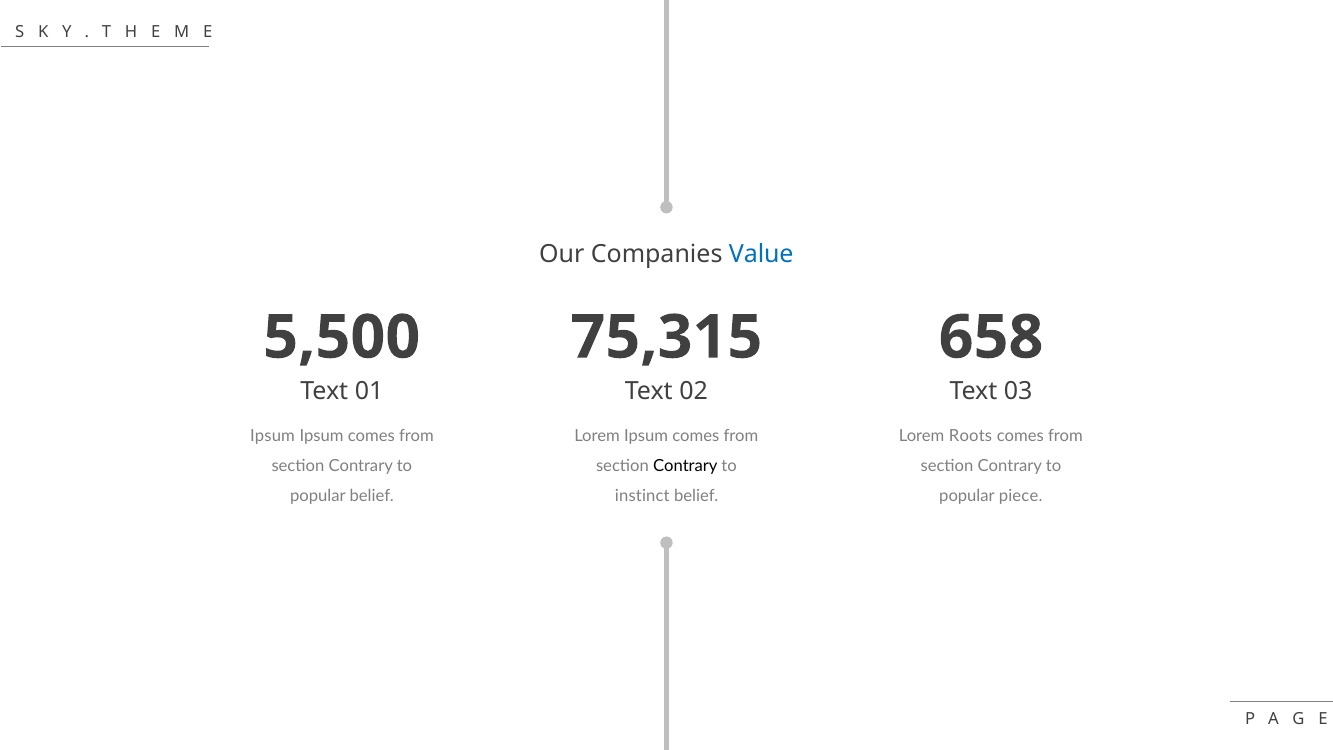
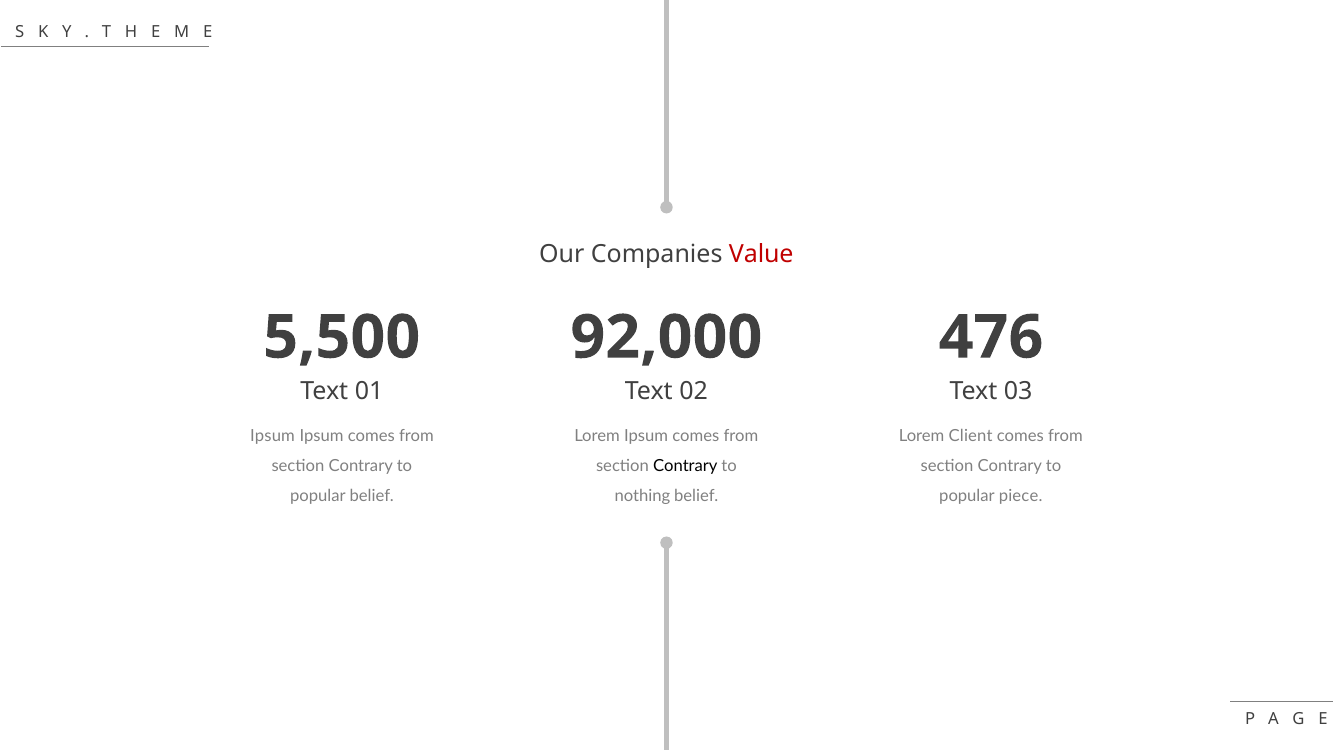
Value colour: blue -> red
75,315: 75,315 -> 92,000
658: 658 -> 476
Roots: Roots -> Client
instinct: instinct -> nothing
